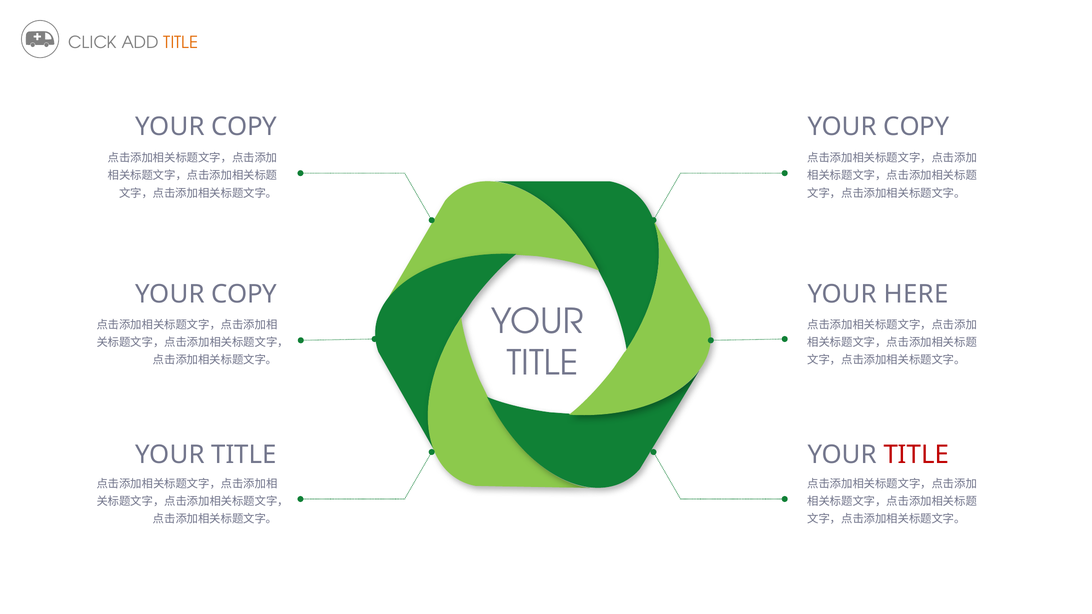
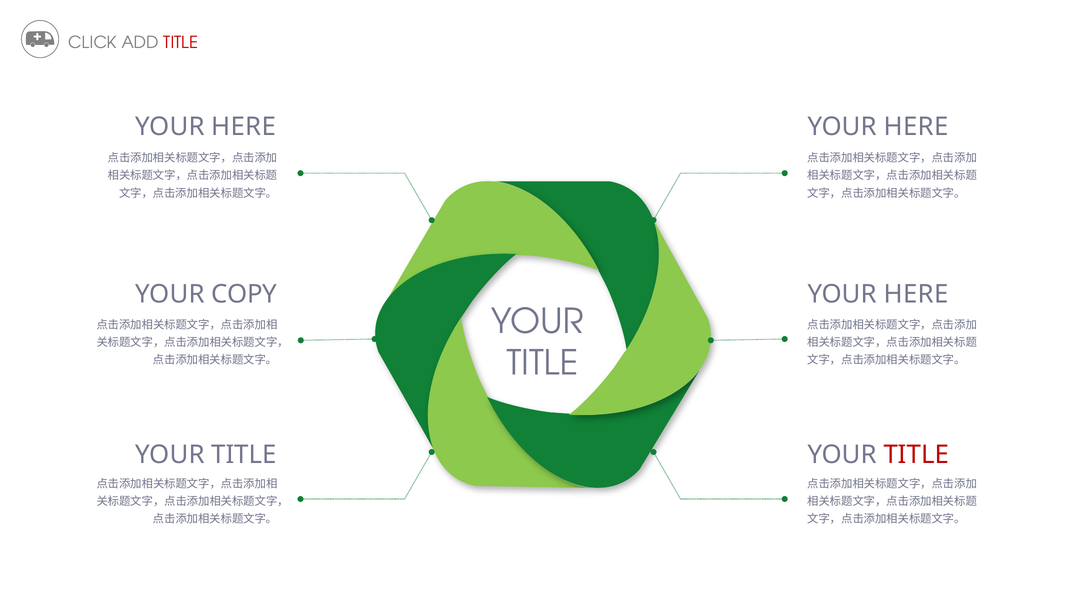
TITLE at (181, 43) colour: orange -> red
COPY at (244, 127): COPY -> HERE
COPY at (916, 127): COPY -> HERE
